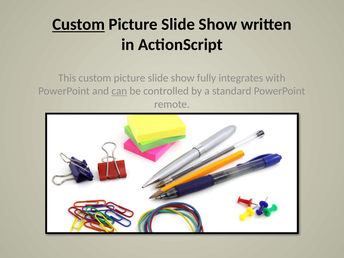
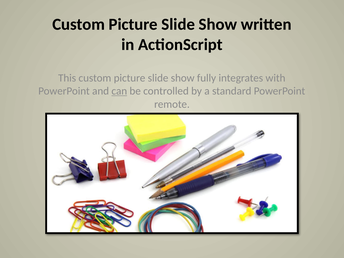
Custom at (79, 24) underline: present -> none
